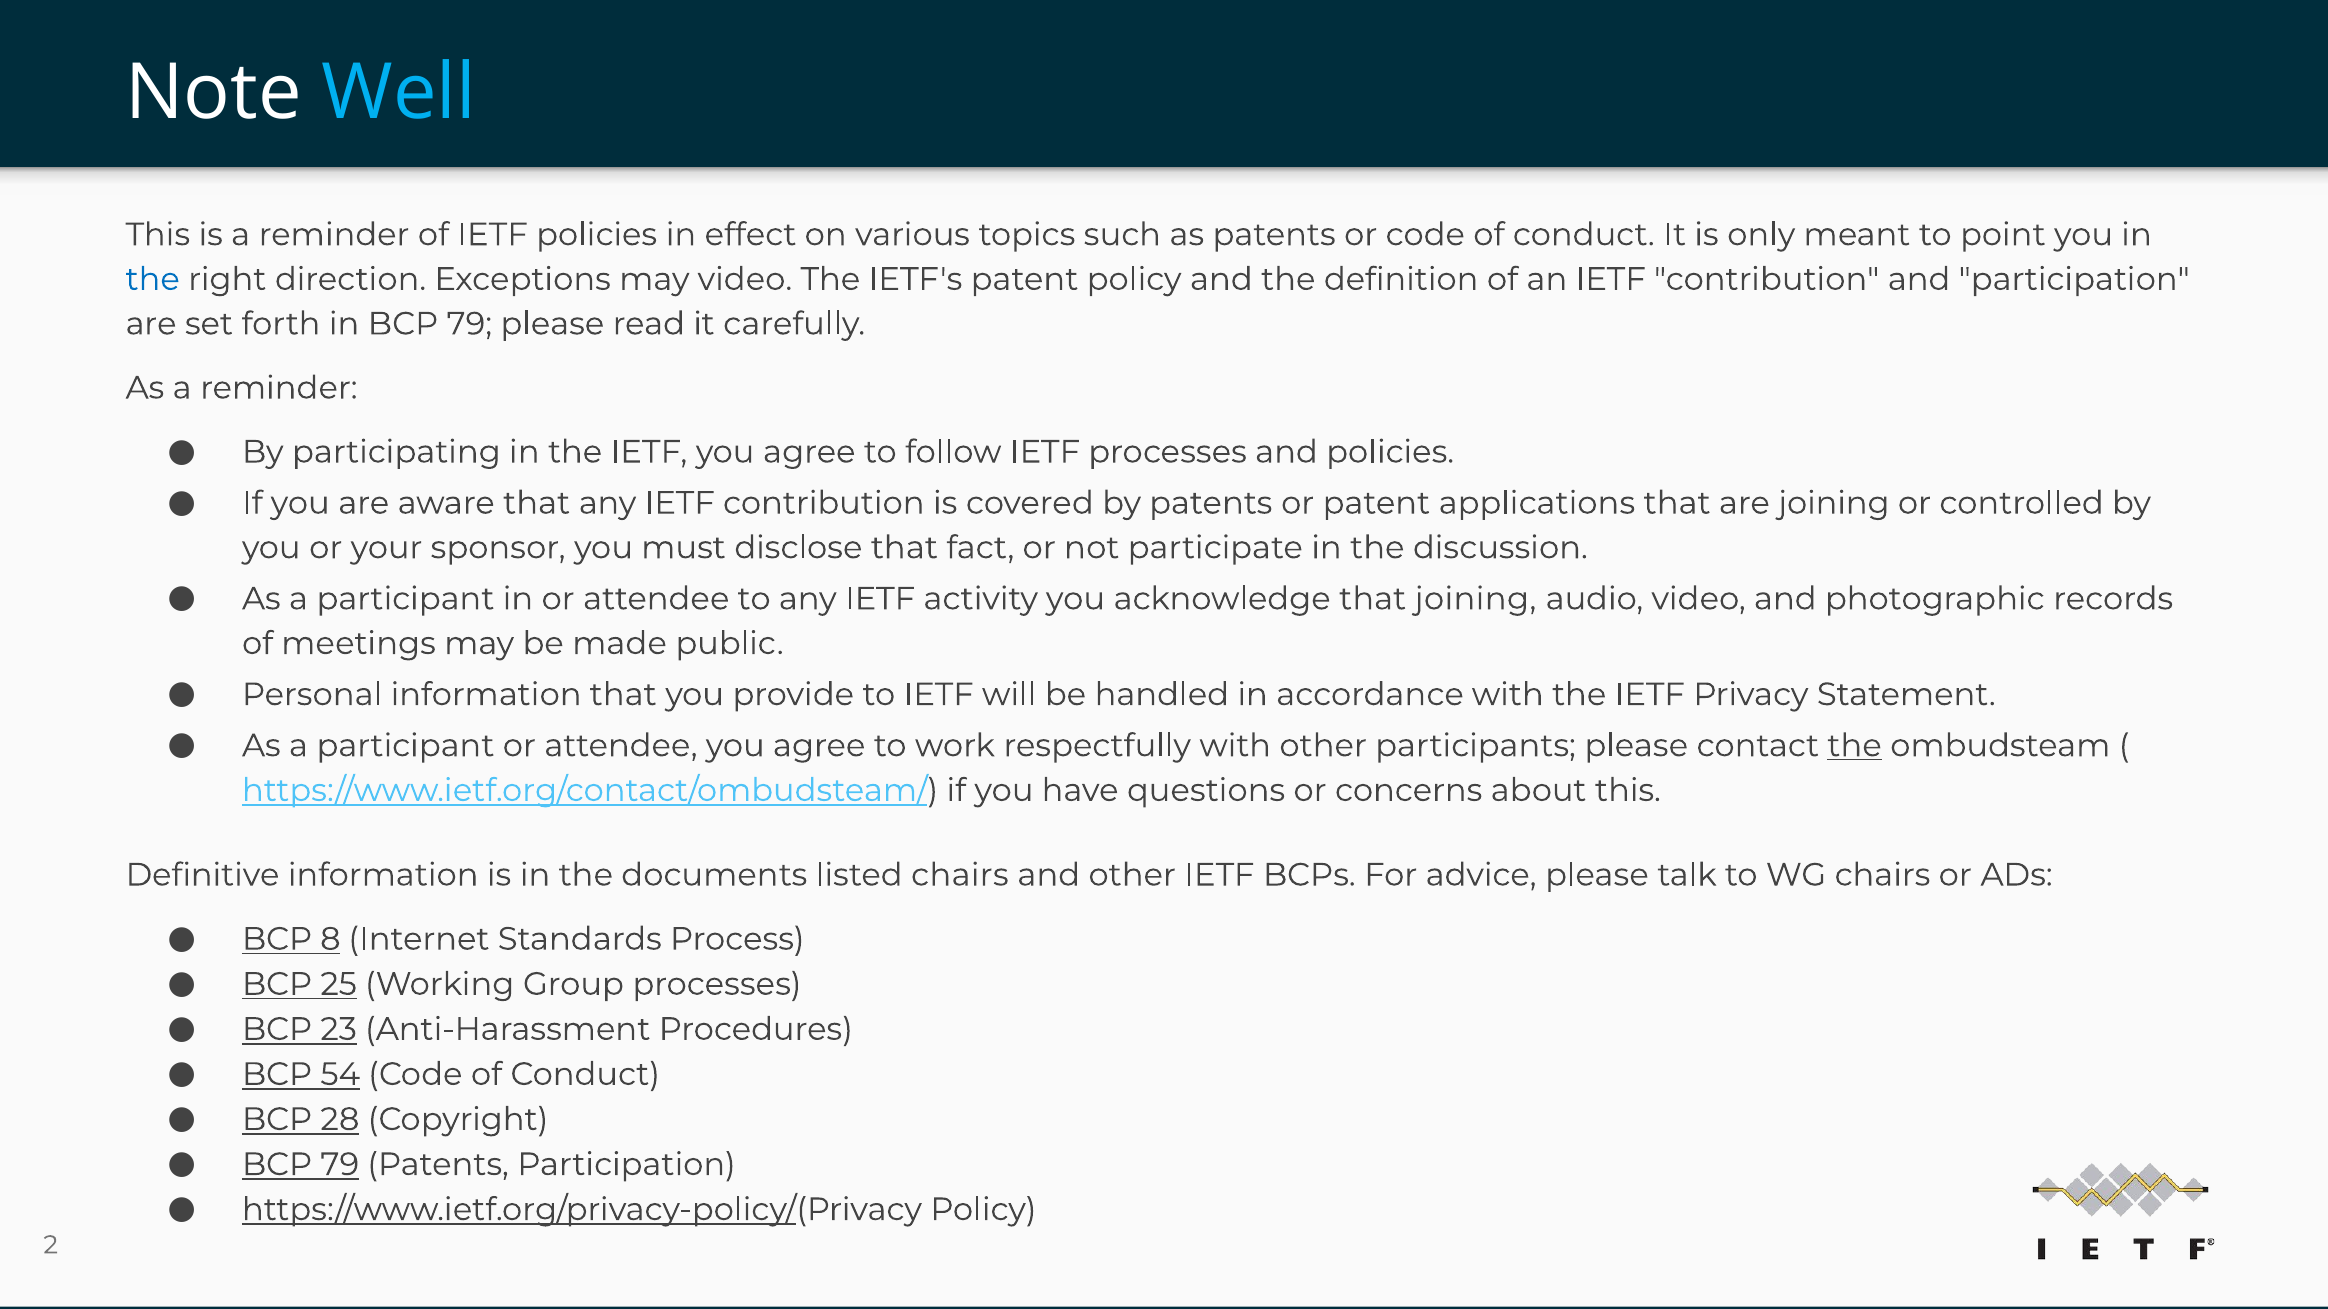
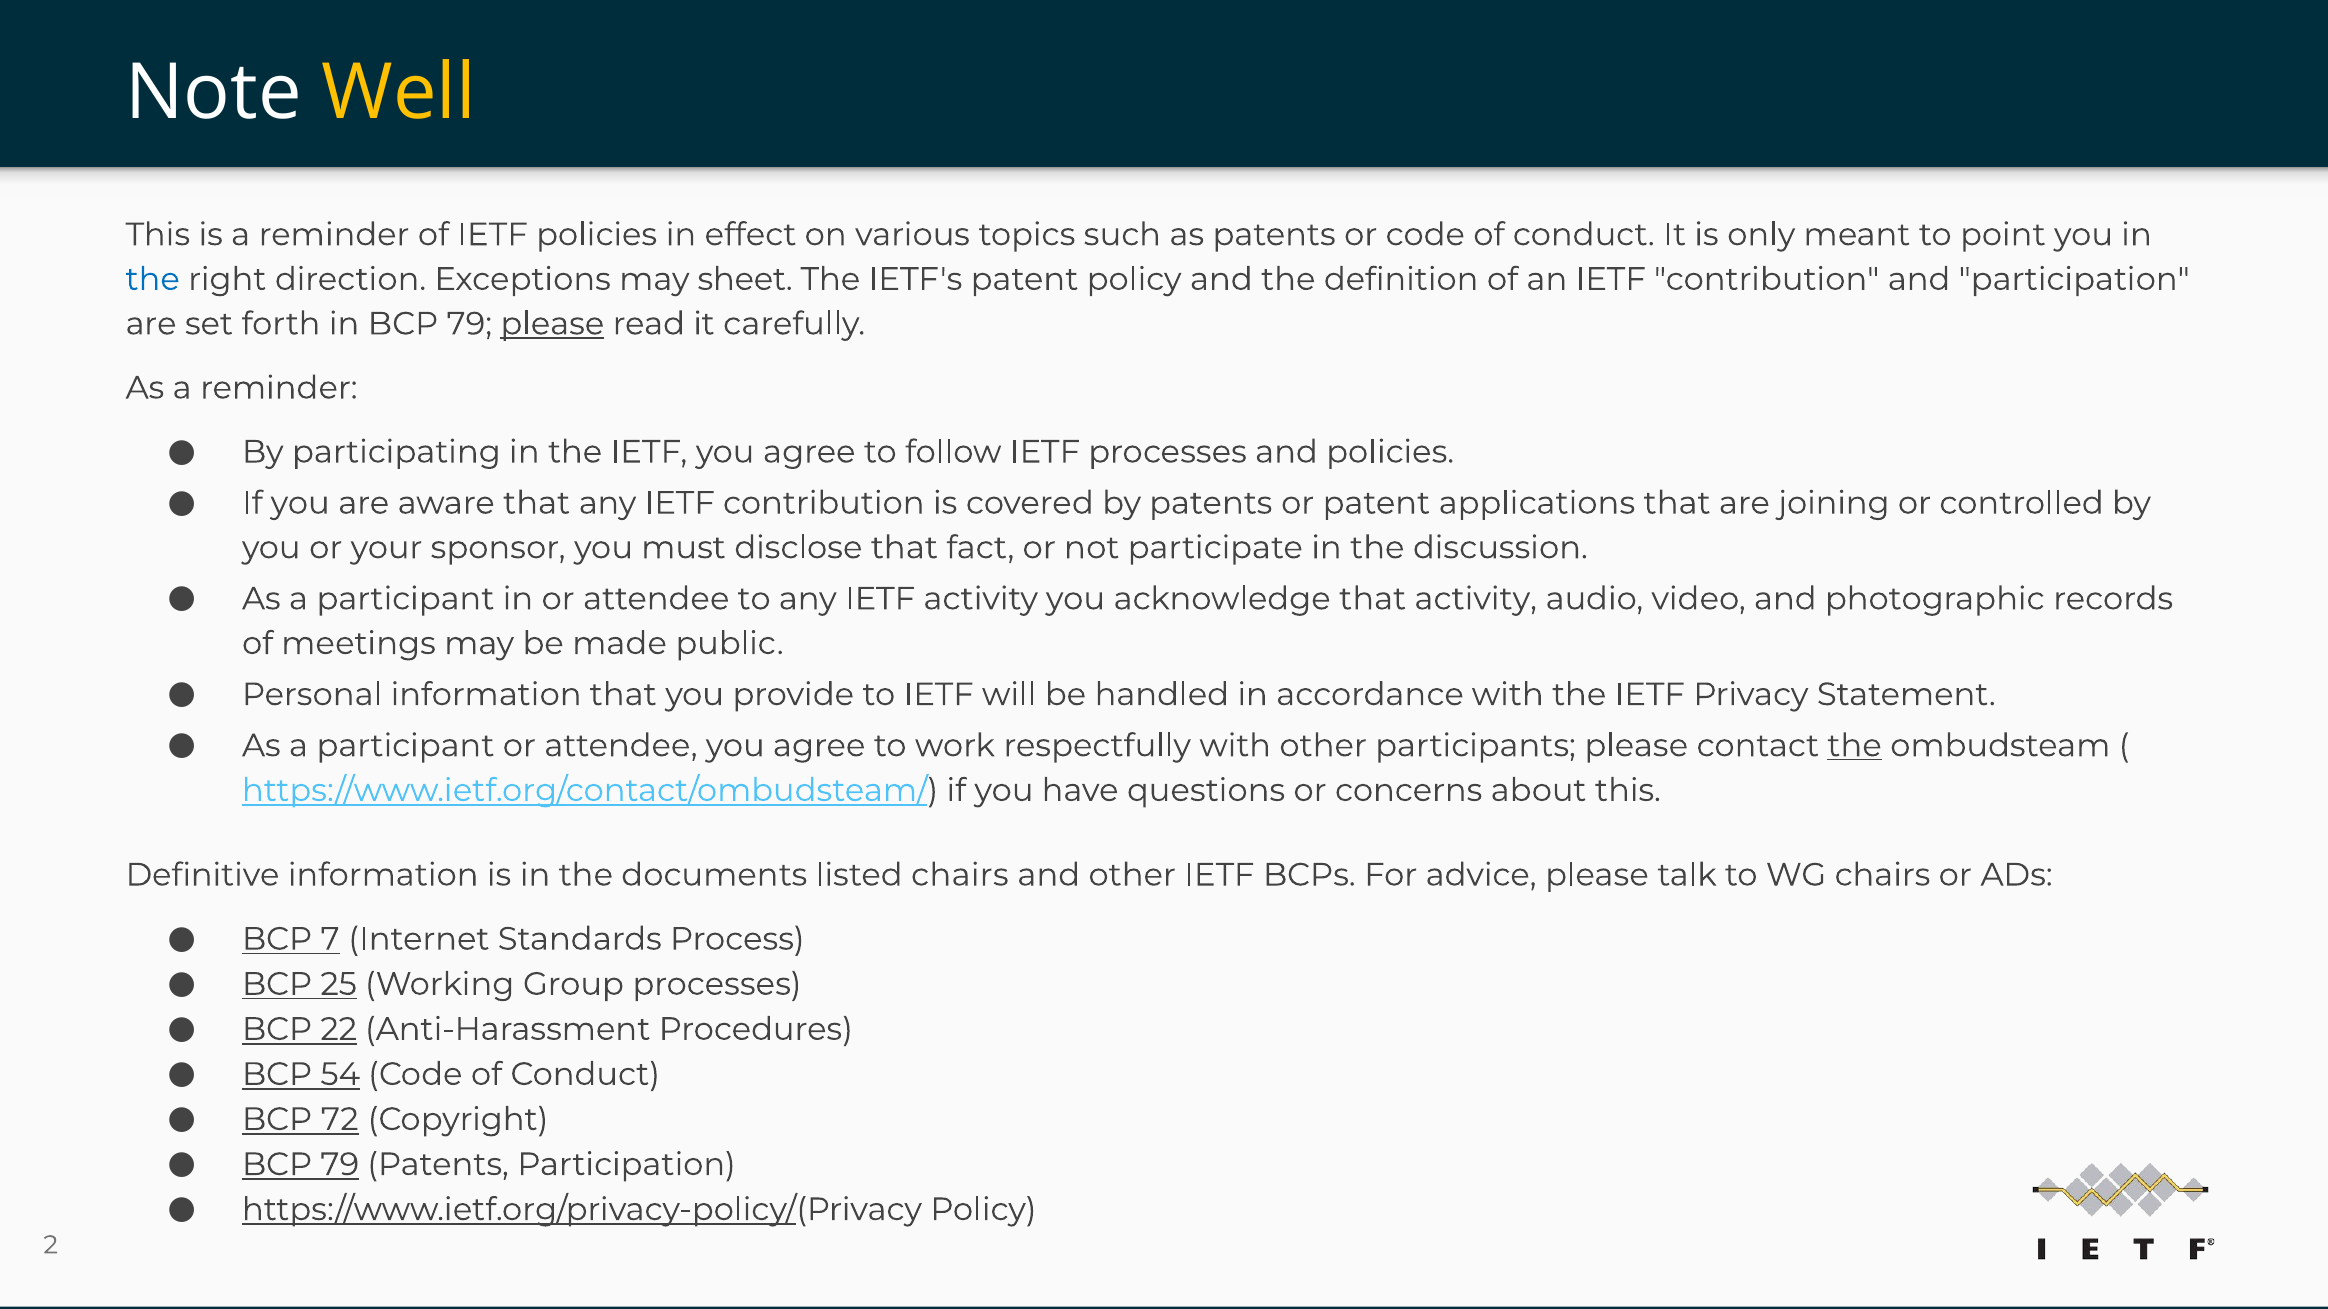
Well colour: light blue -> yellow
may video: video -> sheet
please at (552, 324) underline: none -> present
that joining: joining -> activity
8: 8 -> 7
23: 23 -> 22
28: 28 -> 72
